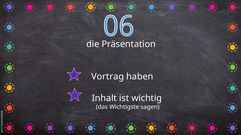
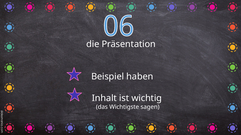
Vortrag: Vortrag -> Beispiel
